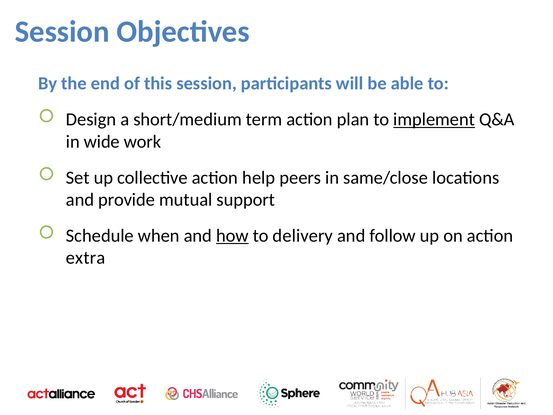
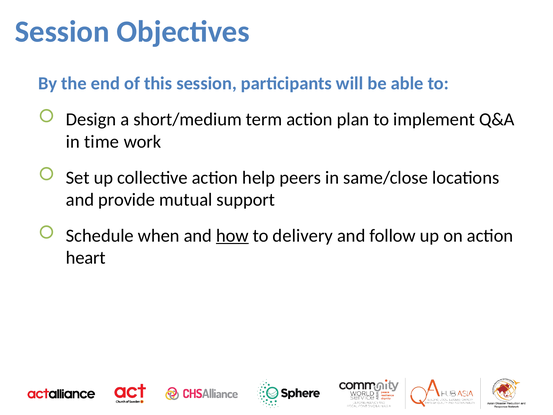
implement underline: present -> none
wide: wide -> time
extra: extra -> heart
